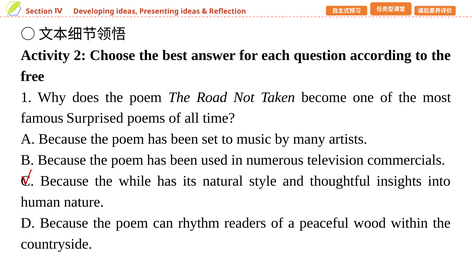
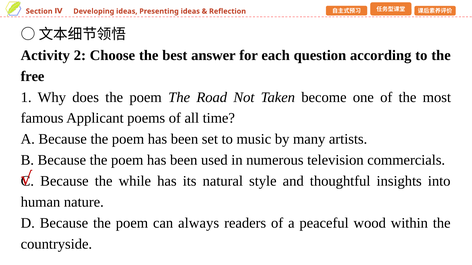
Surprised: Surprised -> Applicant
rhythm: rhythm -> always
